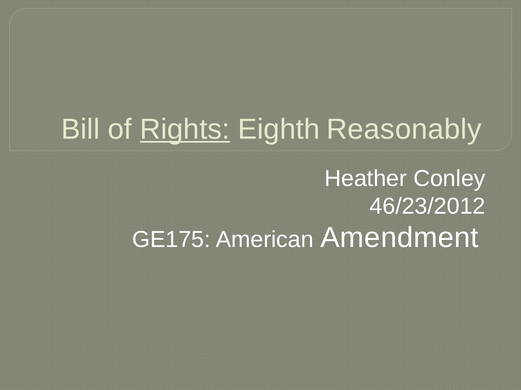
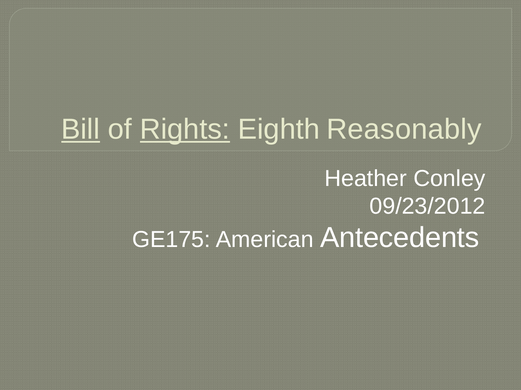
Bill underline: none -> present
46/23/2012: 46/23/2012 -> 09/23/2012
Amendment: Amendment -> Antecedents
